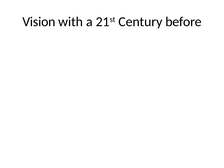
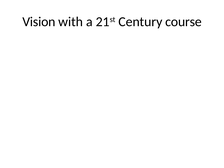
before: before -> course
